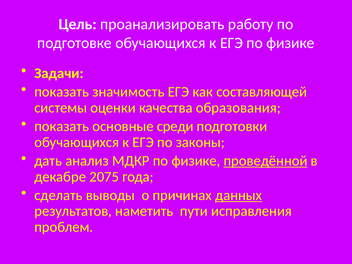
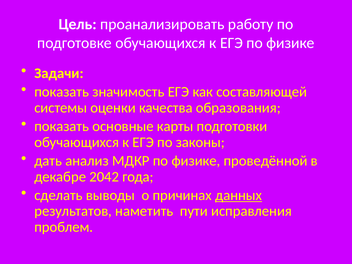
среди: среди -> карты
проведённой underline: present -> none
2075: 2075 -> 2042
